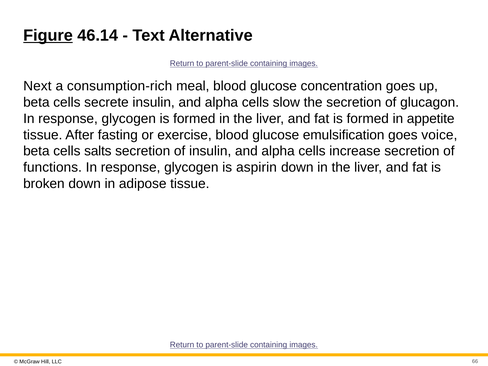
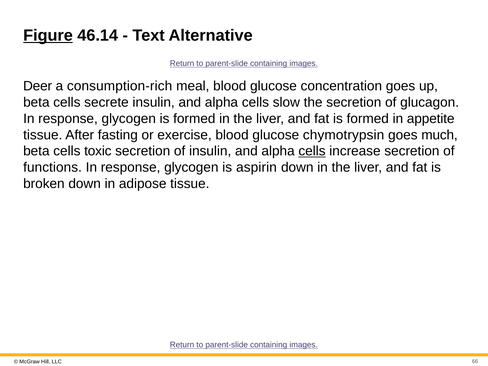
Next: Next -> Deer
emulsification: emulsification -> chymotrypsin
voice: voice -> much
salts: salts -> toxic
cells at (312, 151) underline: none -> present
